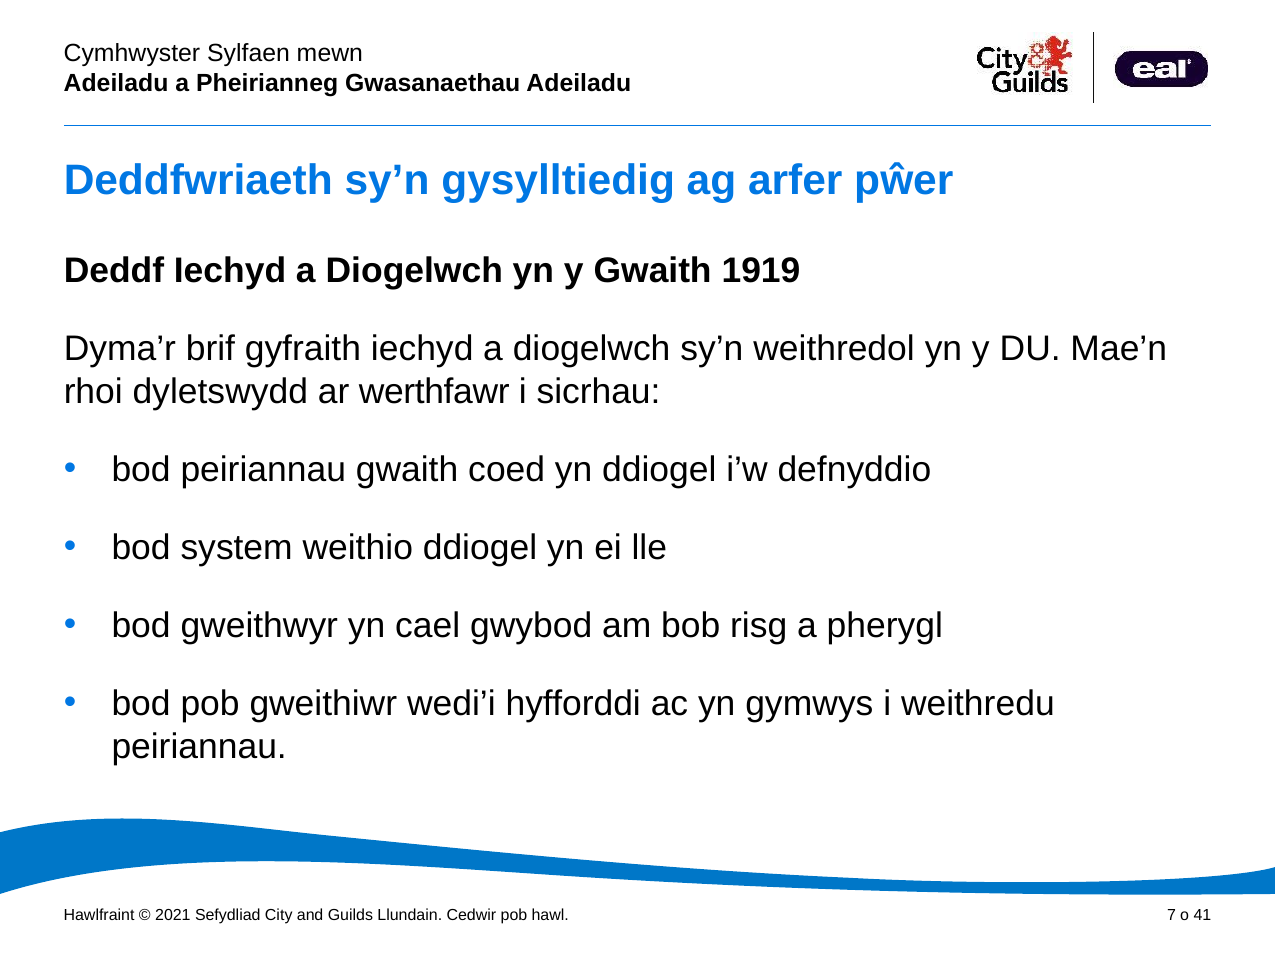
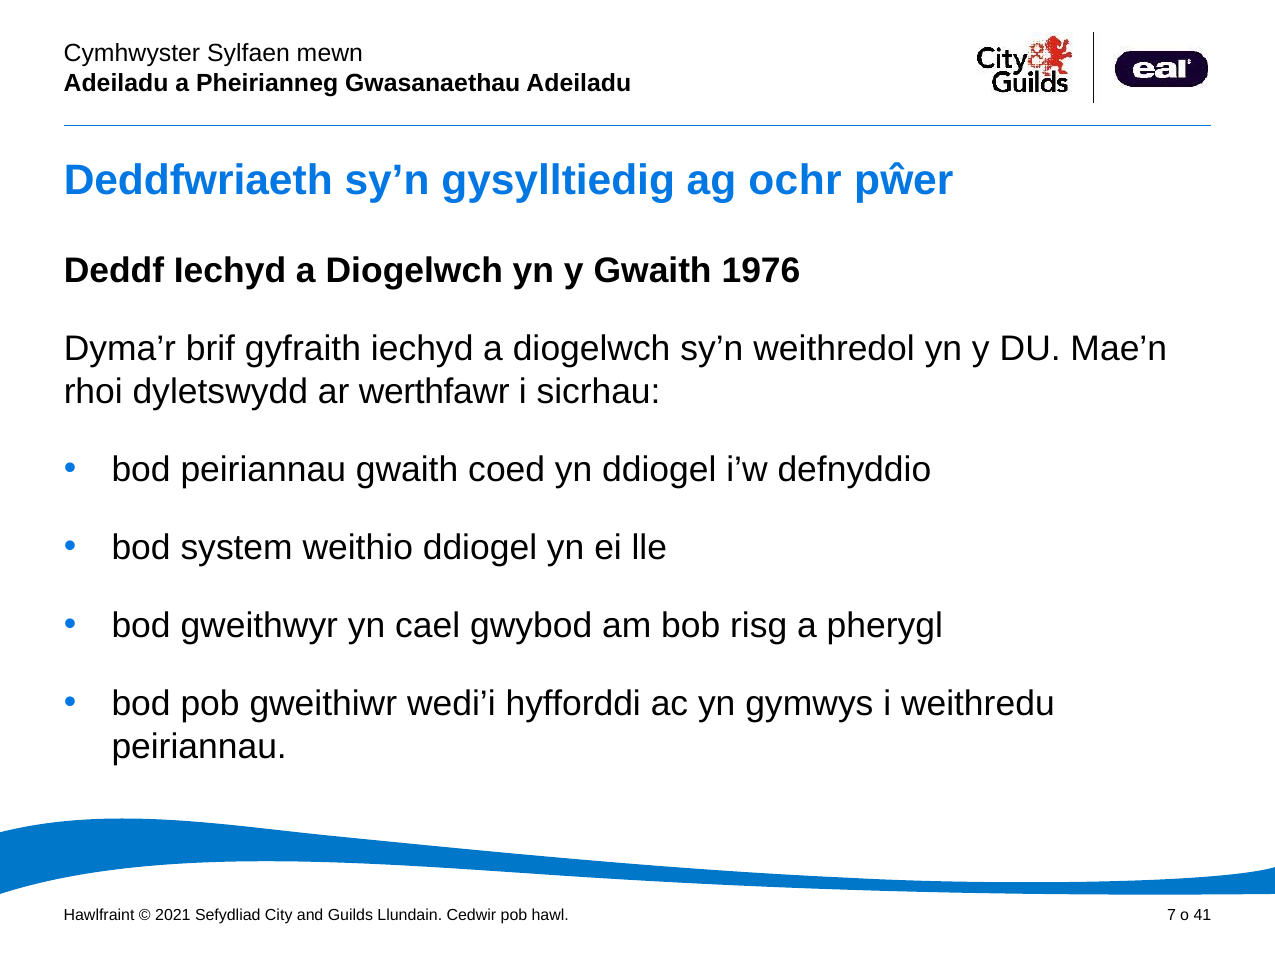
arfer: arfer -> ochr
1919: 1919 -> 1976
